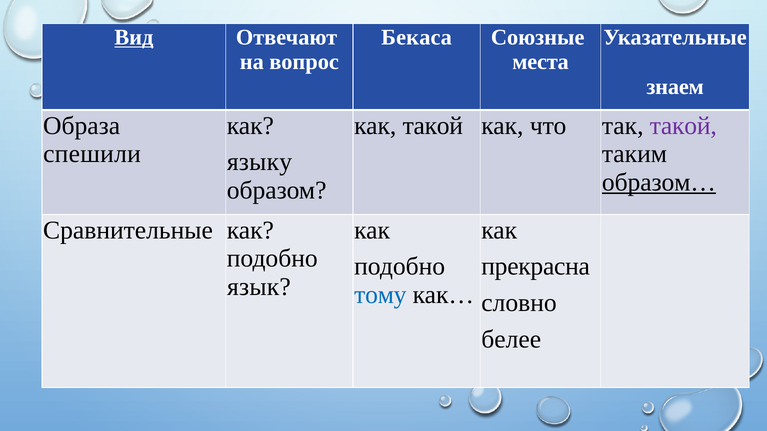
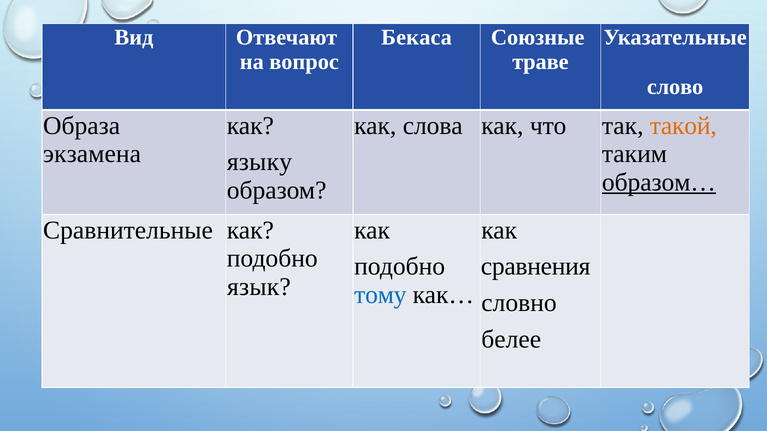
Вид underline: present -> none
места: места -> траве
знаем: знаем -> слово
как такой: такой -> слова
такой at (683, 126) colour: purple -> orange
спешили: спешили -> экзамена
прекрасна: прекрасна -> сравнения
